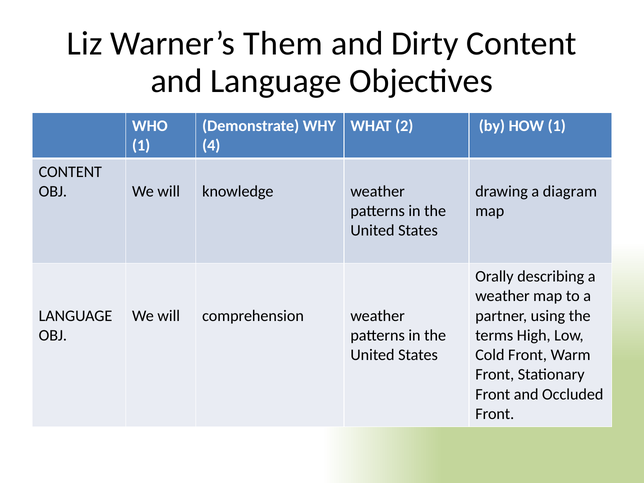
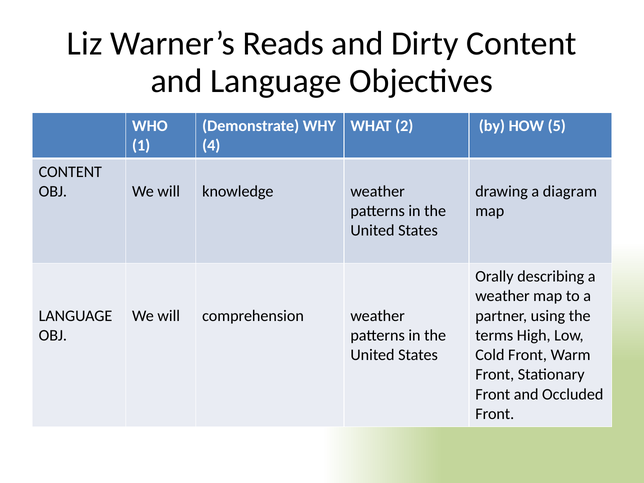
Them: Them -> Reads
HOW 1: 1 -> 5
